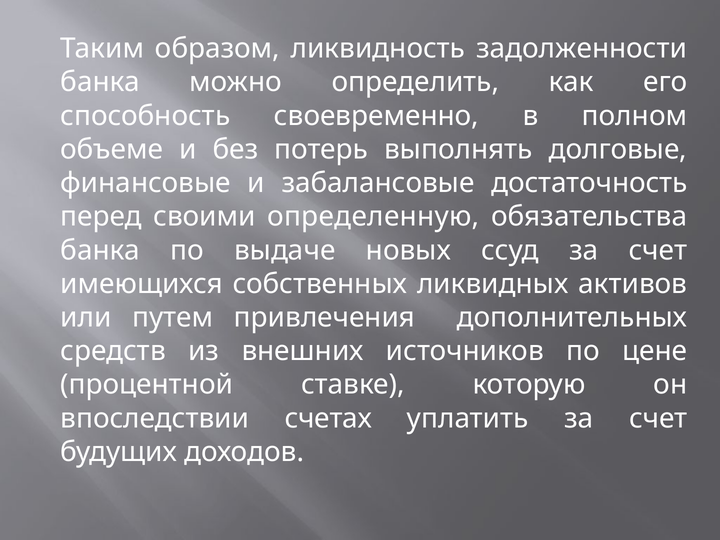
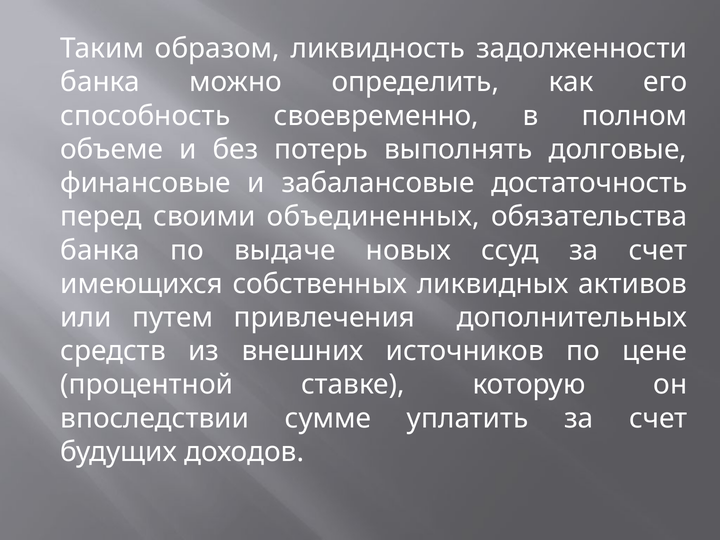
определенную: определенную -> объединенных
счетах: счетах -> сумме
